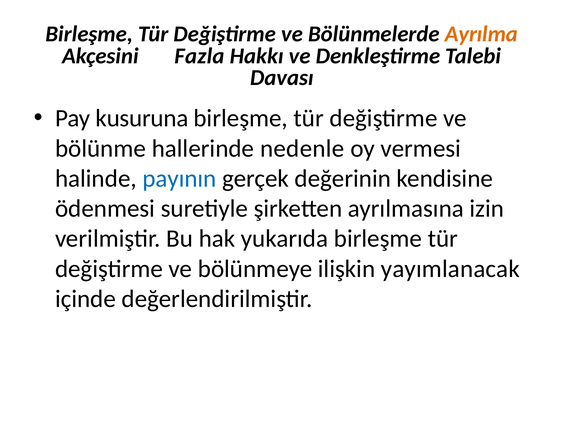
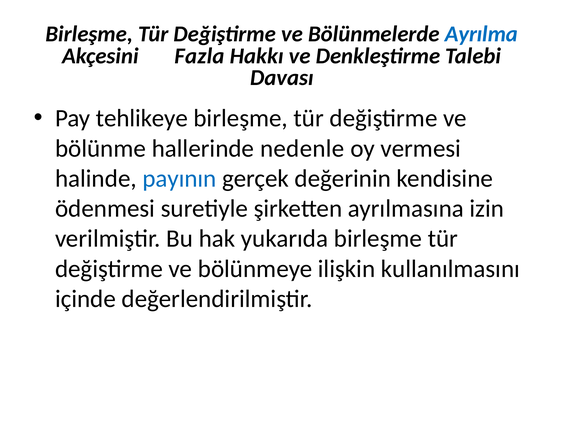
Ayrılma colour: orange -> blue
kusuruna: kusuruna -> tehlikeye
yayımlanacak: yayımlanacak -> kullanılmasını
